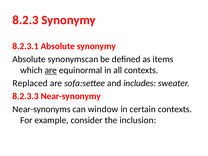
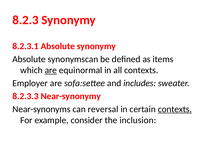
Replaced: Replaced -> Employer
window: window -> reversal
contexts at (175, 109) underline: none -> present
